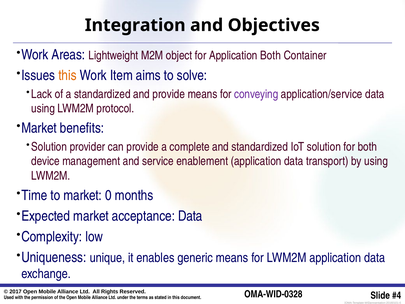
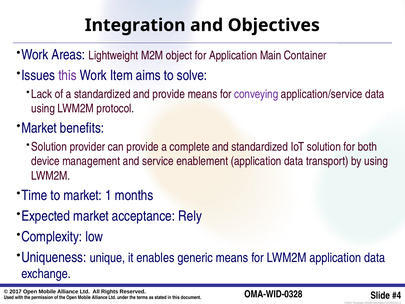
Application Both: Both -> Main
this at (67, 75) colour: orange -> purple
0: 0 -> 1
acceptance Data: Data -> Rely
